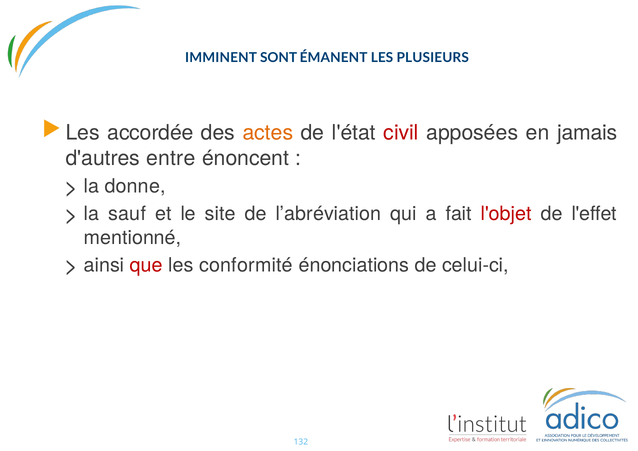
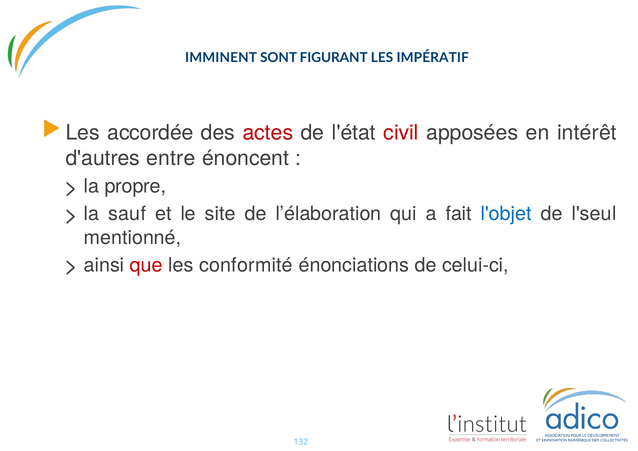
ÉMANENT: ÉMANENT -> FIGURANT
PLUSIEURS: PLUSIEURS -> IMPÉRATIF
actes colour: orange -> red
jamais: jamais -> intérêt
donne: donne -> propre
l’abréviation: l’abréviation -> l’élaboration
l'objet colour: red -> blue
l'effet: l'effet -> l'seul
